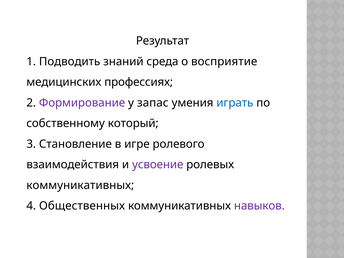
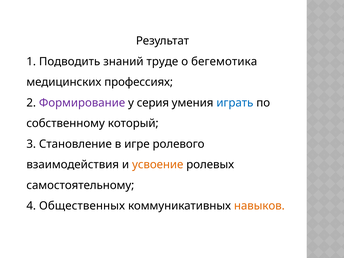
среда: среда -> труде
восприятие: восприятие -> бегемотика
запас: запас -> серия
усвоение colour: purple -> orange
коммуникативных at (80, 185): коммуникативных -> самостоятельному
навыков colour: purple -> orange
